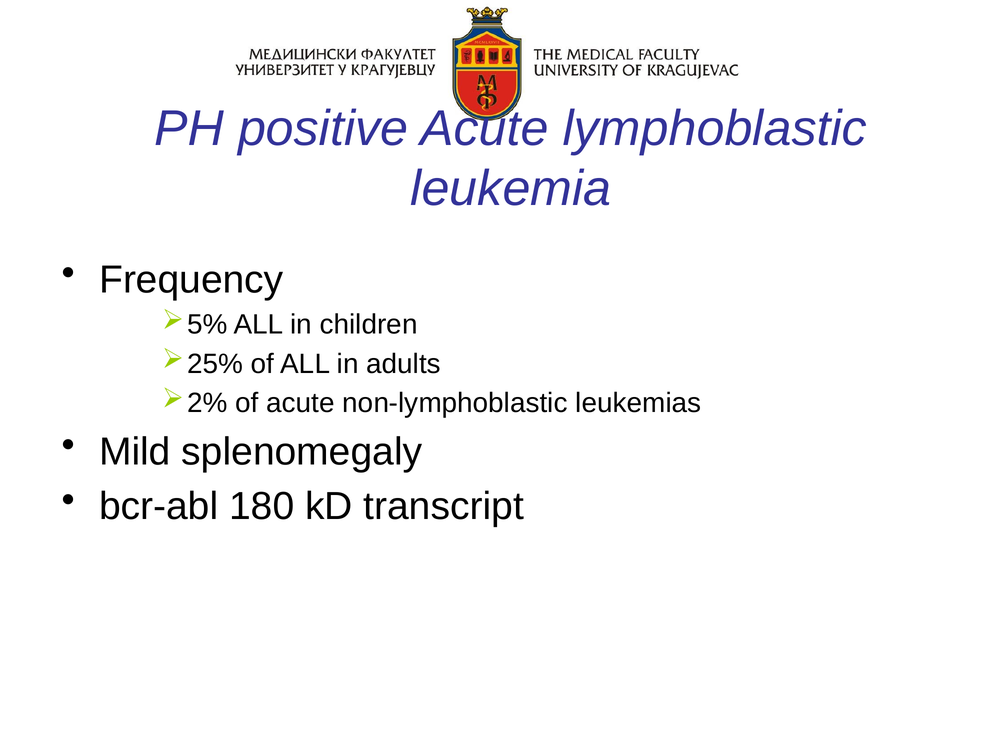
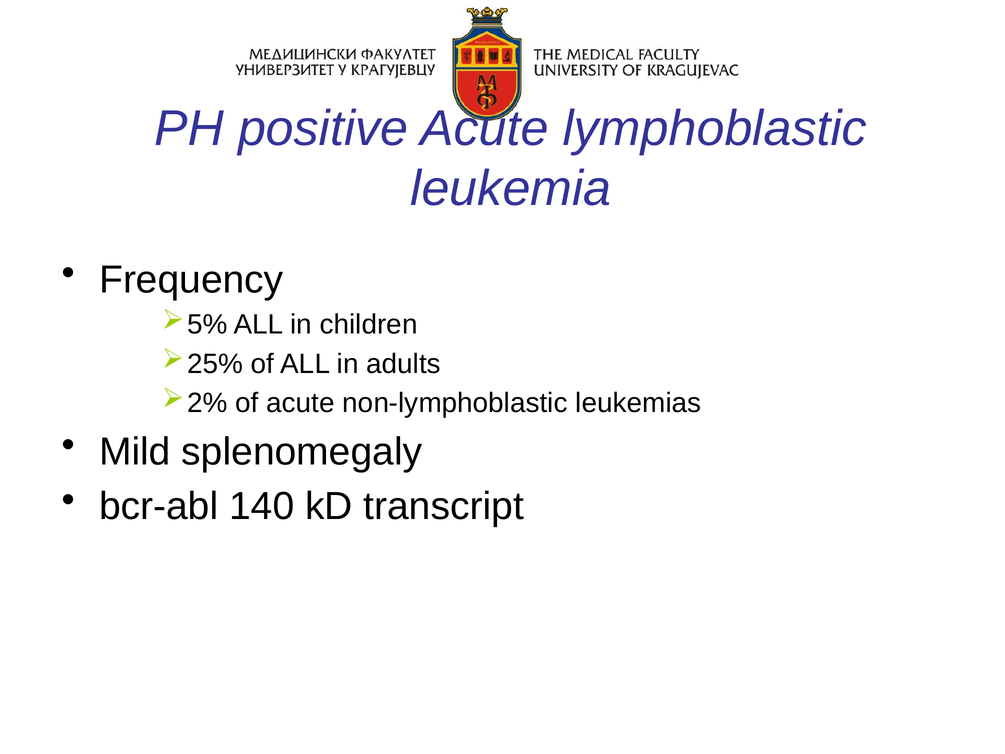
180: 180 -> 140
